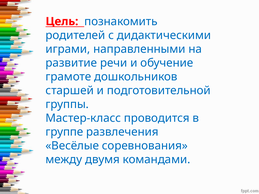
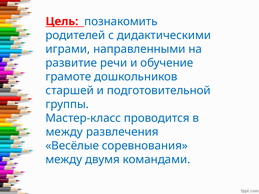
группе at (64, 132): группе -> между
